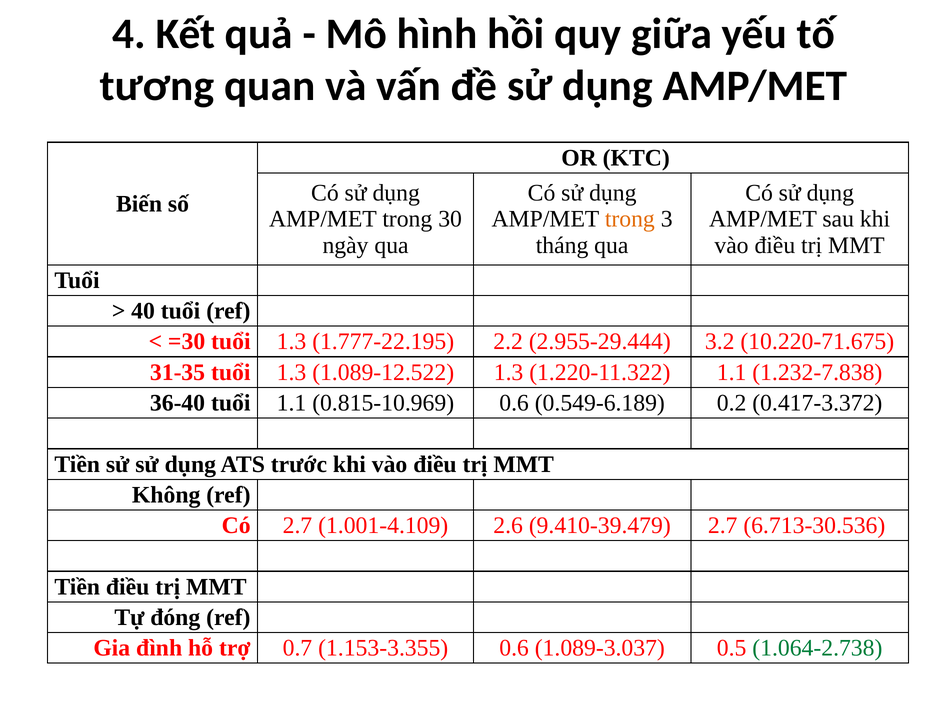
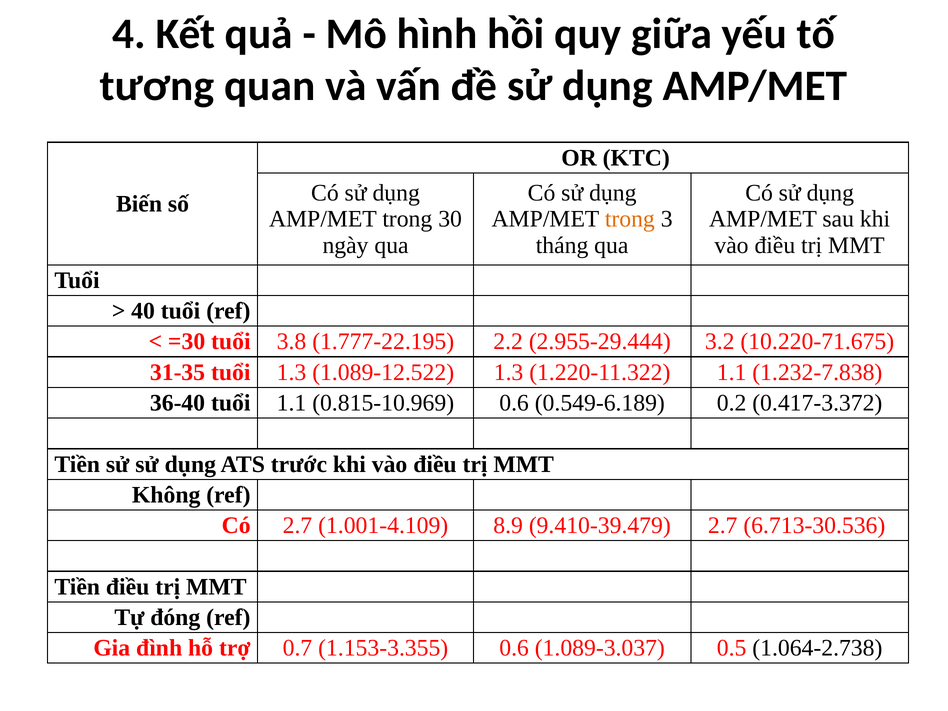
=30 tuổi 1.3: 1.3 -> 3.8
2.6: 2.6 -> 8.9
1.064-2.738 colour: green -> black
